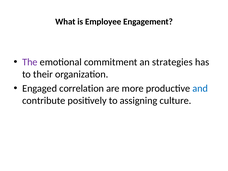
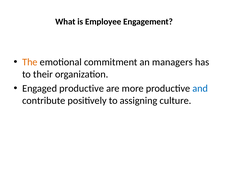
The colour: purple -> orange
strategies: strategies -> managers
Engaged correlation: correlation -> productive
